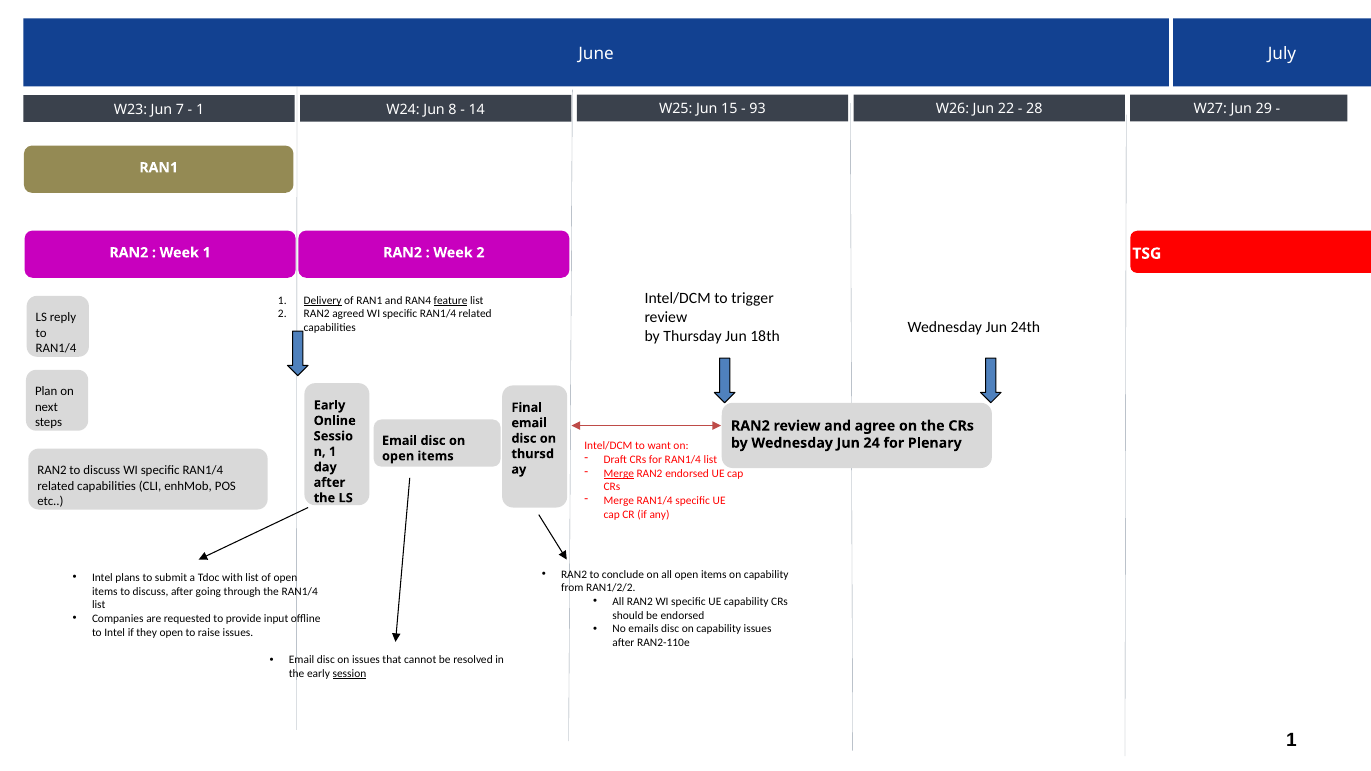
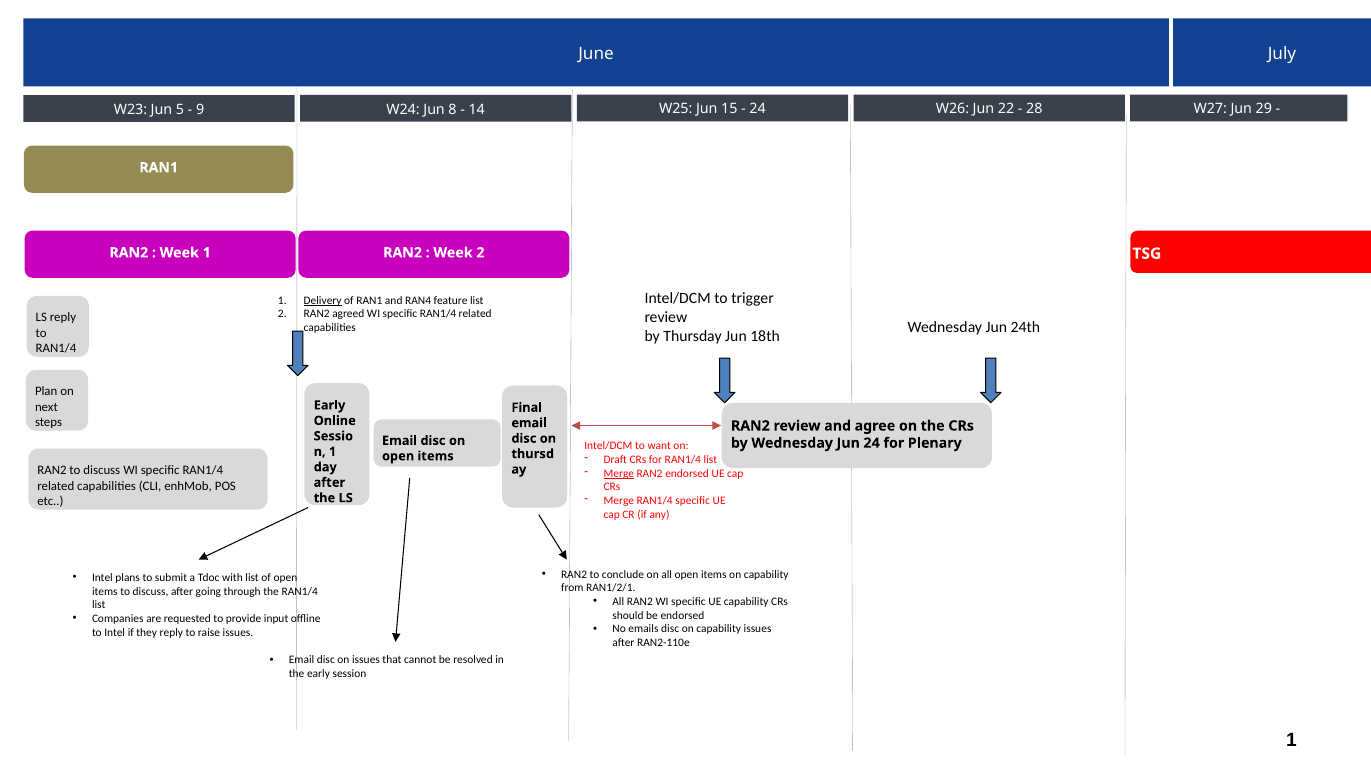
7: 7 -> 5
1 at (200, 109): 1 -> 9
93 at (758, 109): 93 -> 24
feature underline: present -> none
RAN1/2/2: RAN1/2/2 -> RAN1/2/1
they open: open -> reply
session underline: present -> none
